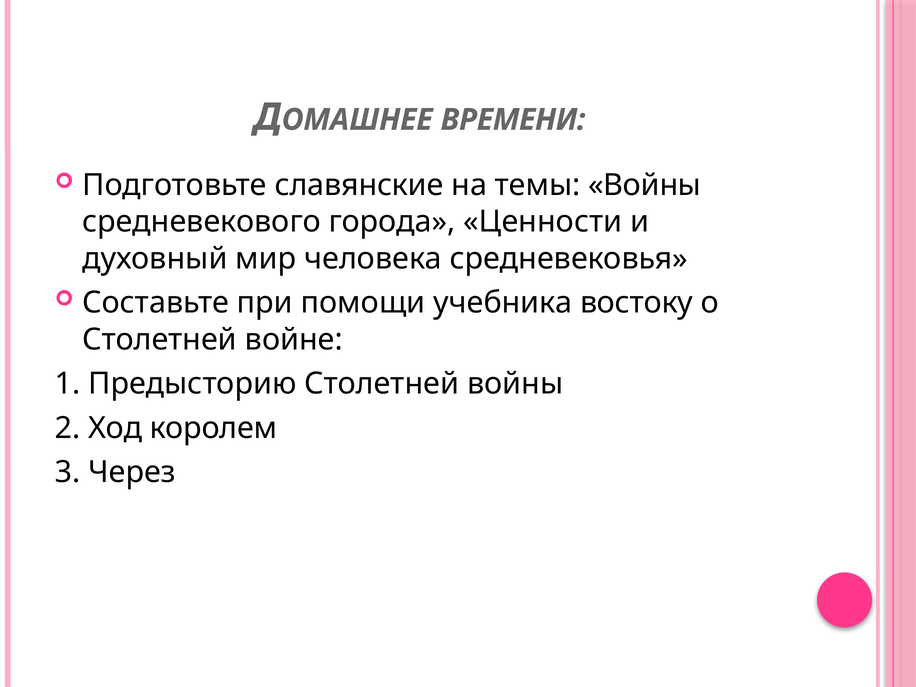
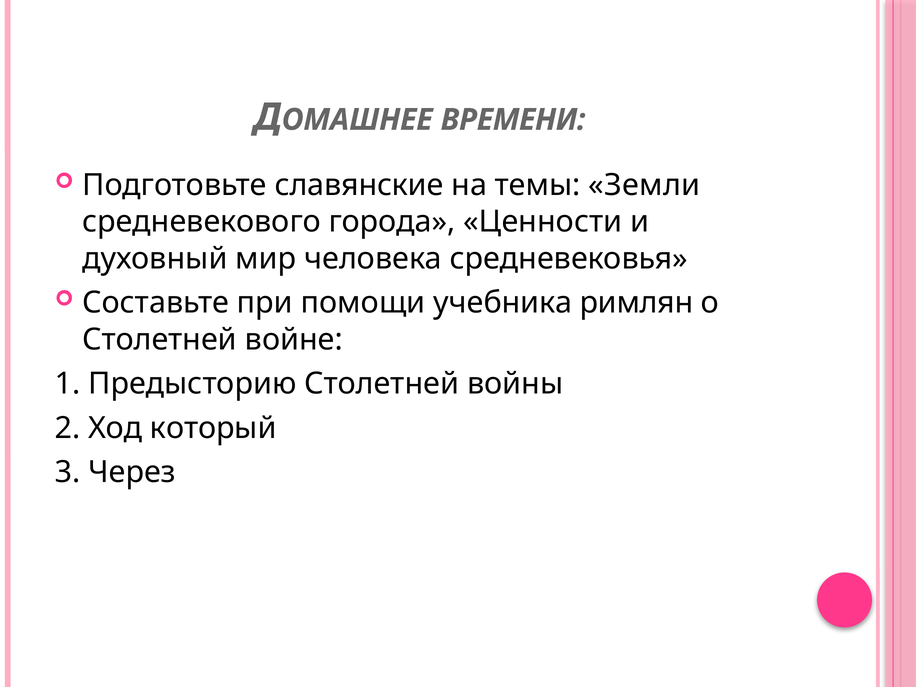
темы Войны: Войны -> Земли
востоку: востоку -> римлян
королем: королем -> который
